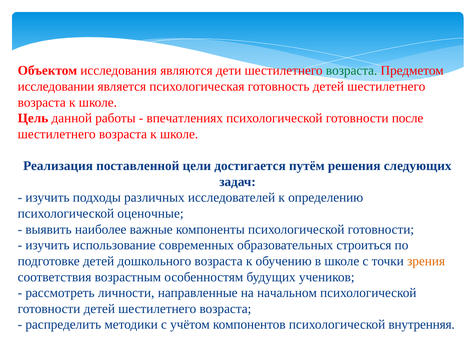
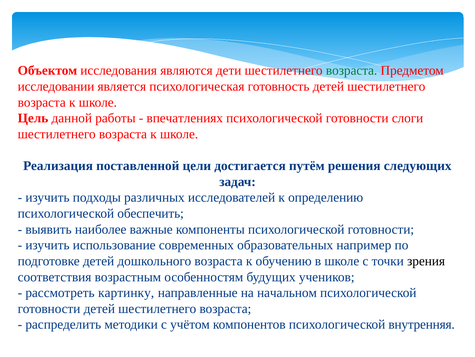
после: после -> слоги
оценочные: оценочные -> обеспечить
строиться: строиться -> например
зрения colour: orange -> black
личности: личности -> картинку
